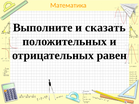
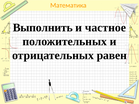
Выполните: Выполните -> Выполнить
сказать: сказать -> частное
